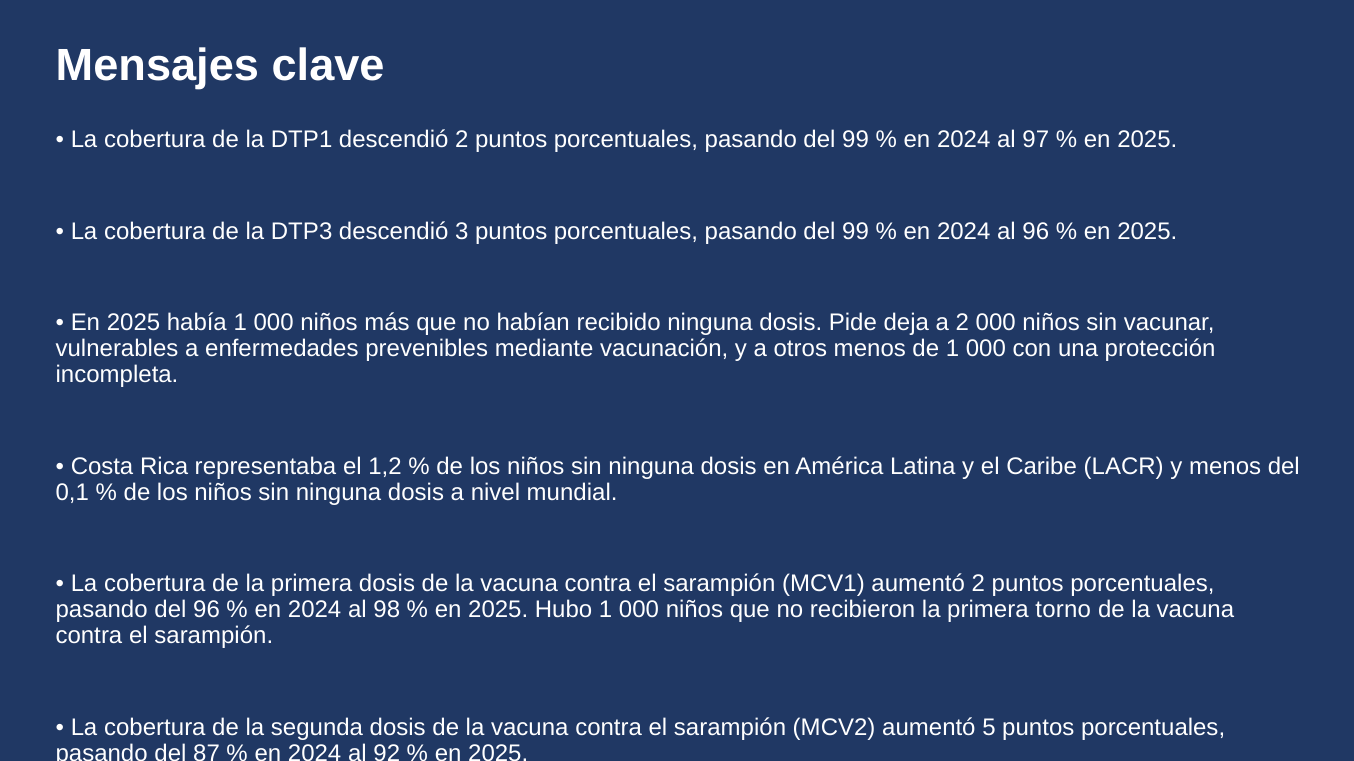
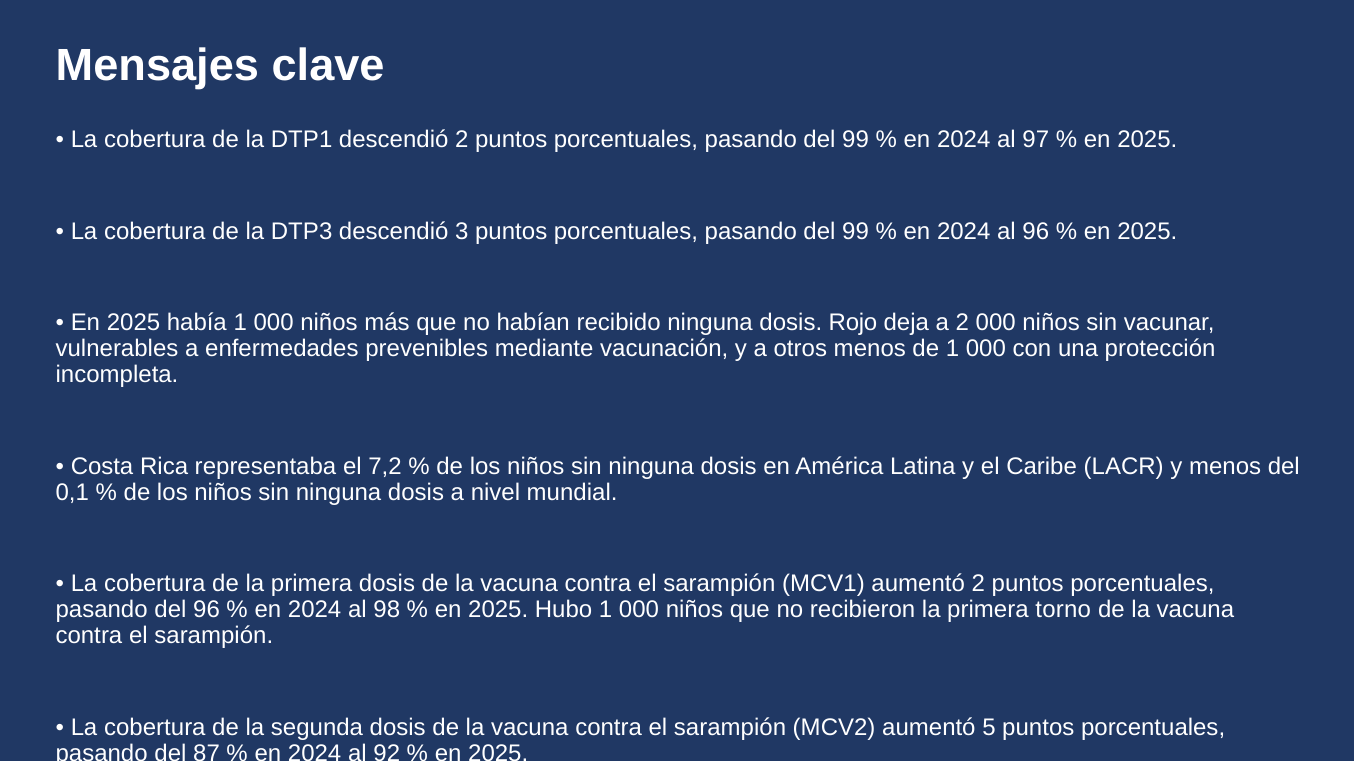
Pide: Pide -> Rojo
1,2: 1,2 -> 7,2
